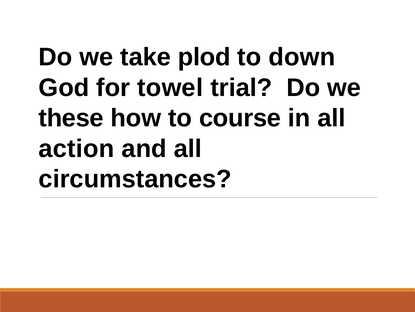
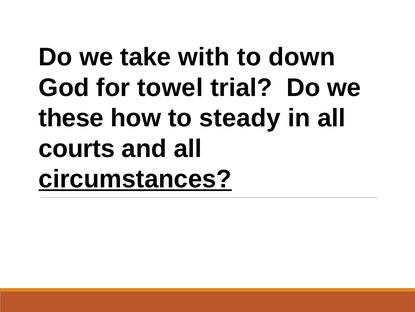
plod: plod -> with
course: course -> steady
action: action -> courts
circumstances underline: none -> present
